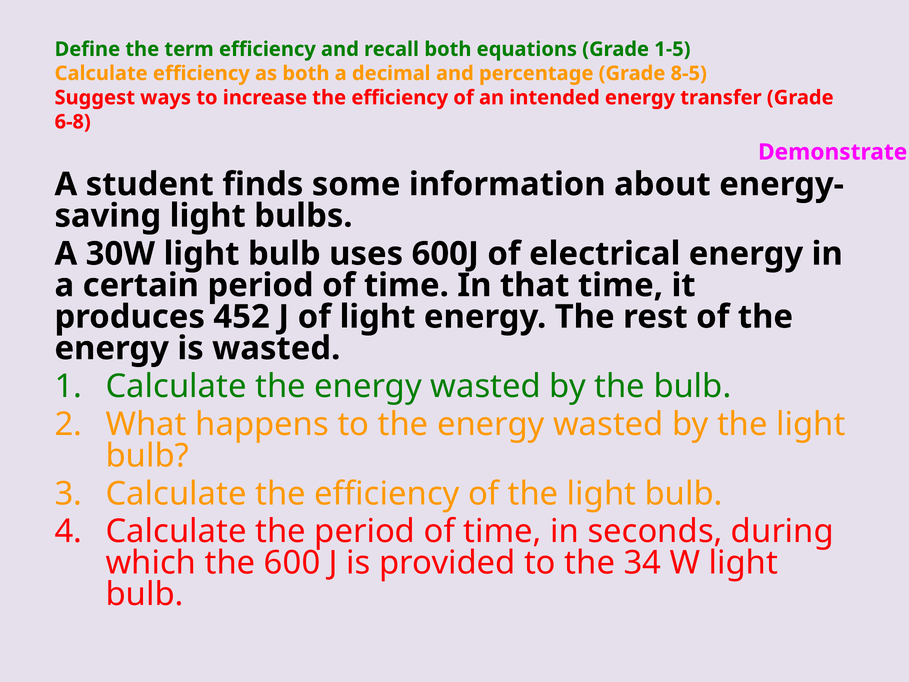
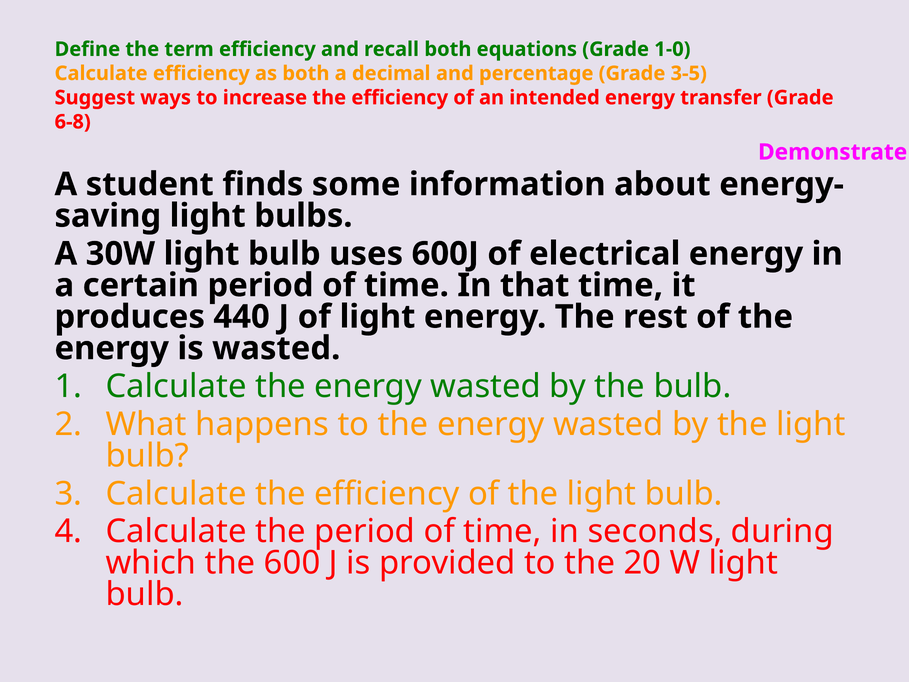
1-5: 1-5 -> 1-0
8-5: 8-5 -> 3-5
452: 452 -> 440
34: 34 -> 20
